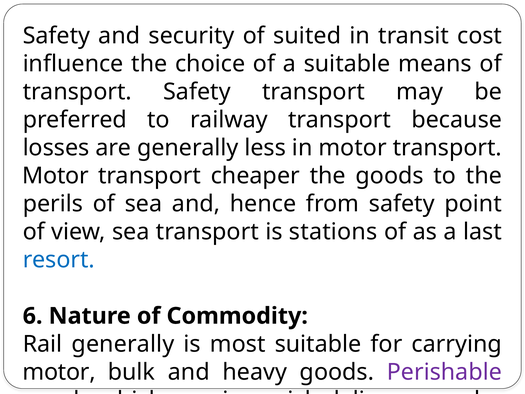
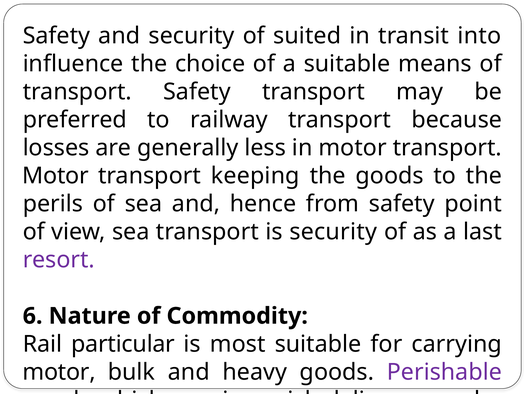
transit cost: cost -> into
cheaper at (255, 176): cheaper -> keeping
is stations: stations -> security
resort colour: blue -> purple
Rail generally: generally -> particular
